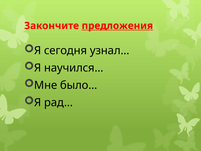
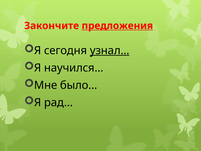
узнал… underline: none -> present
